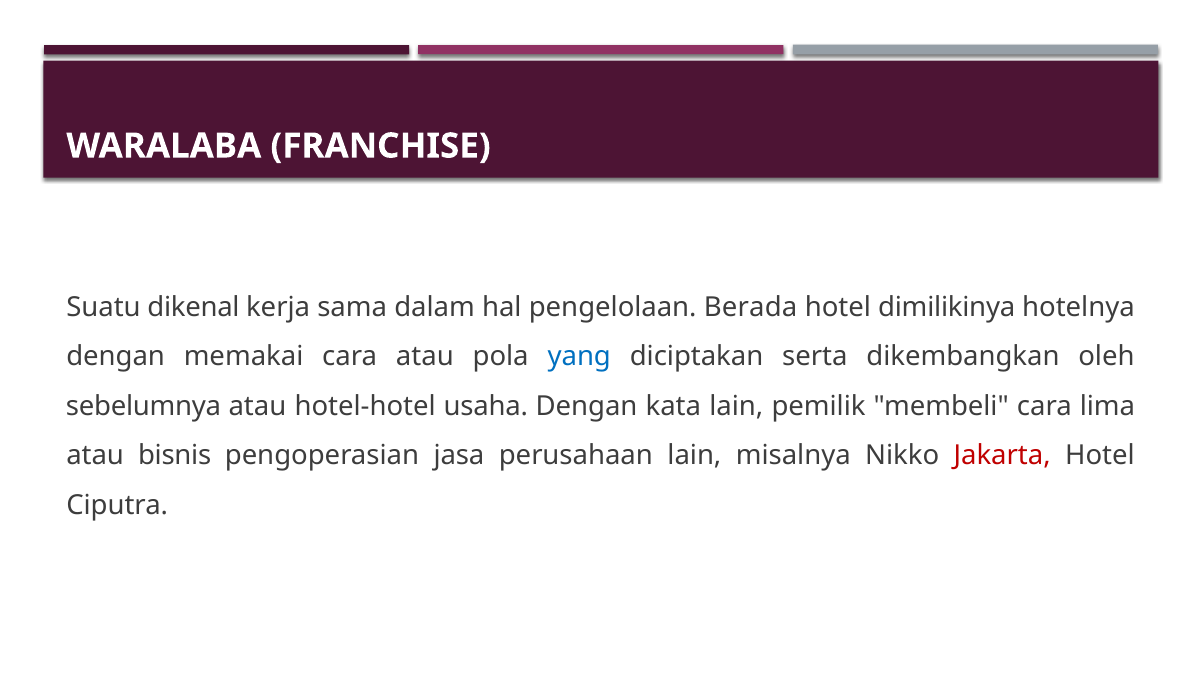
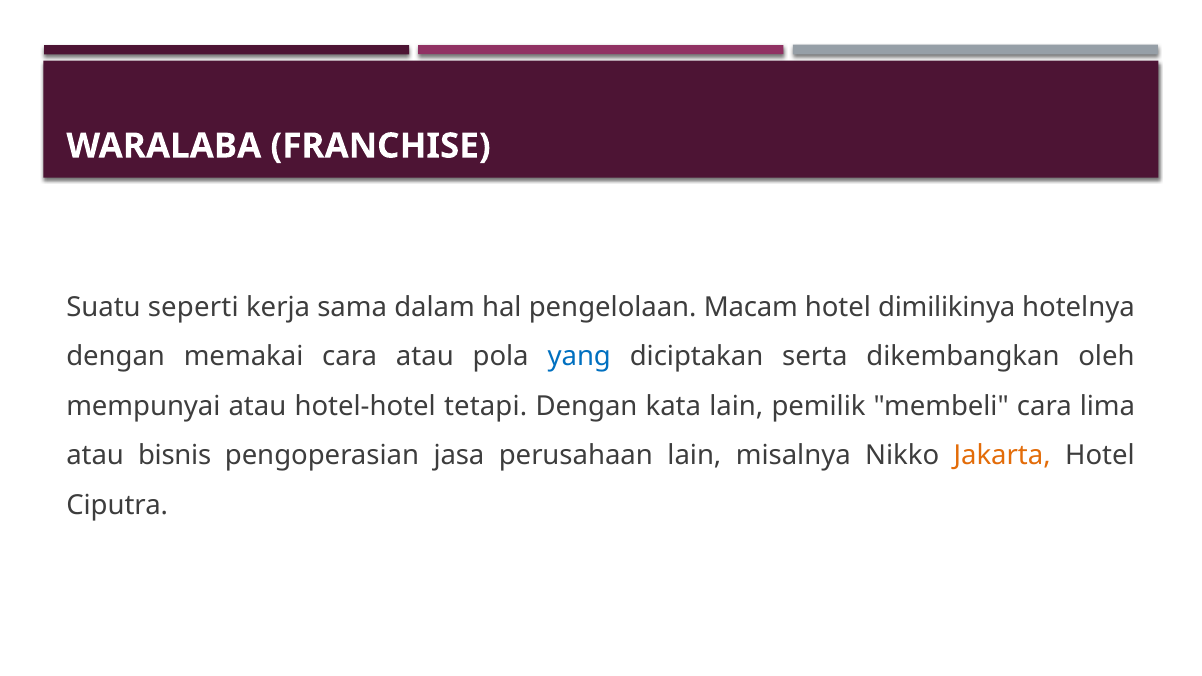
dikenal: dikenal -> seperti
Berada: Berada -> Macam
sebelumnya: sebelumnya -> mempunyai
usaha: usaha -> tetapi
Jakarta colour: red -> orange
